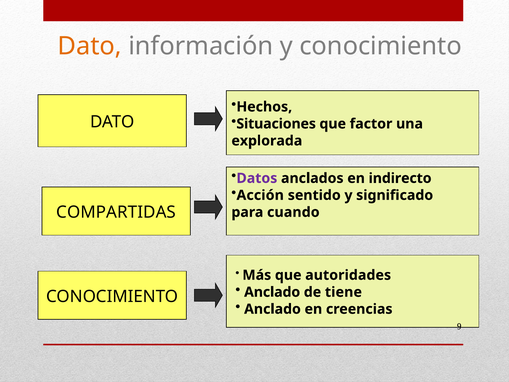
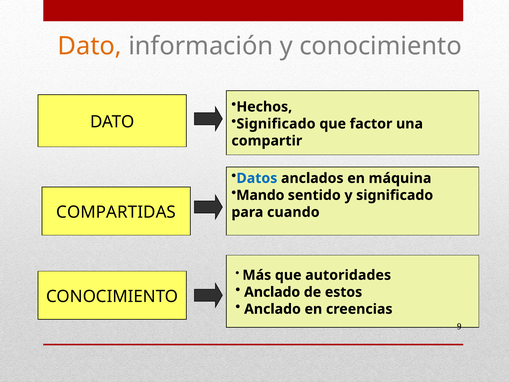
Situaciones at (276, 124): Situaciones -> Significado
explorada: explorada -> compartir
Datos colour: purple -> blue
indirecto: indirecto -> máquina
Acción: Acción -> Mando
tiene: tiene -> estos
